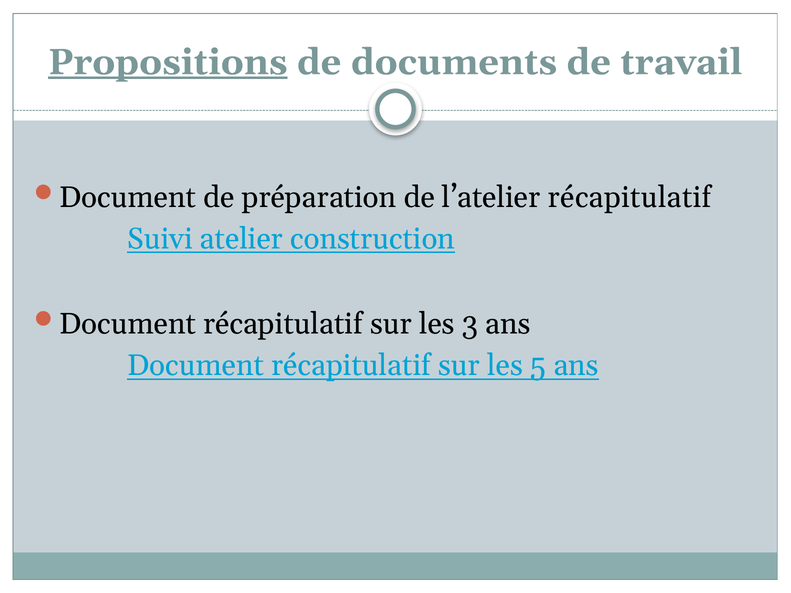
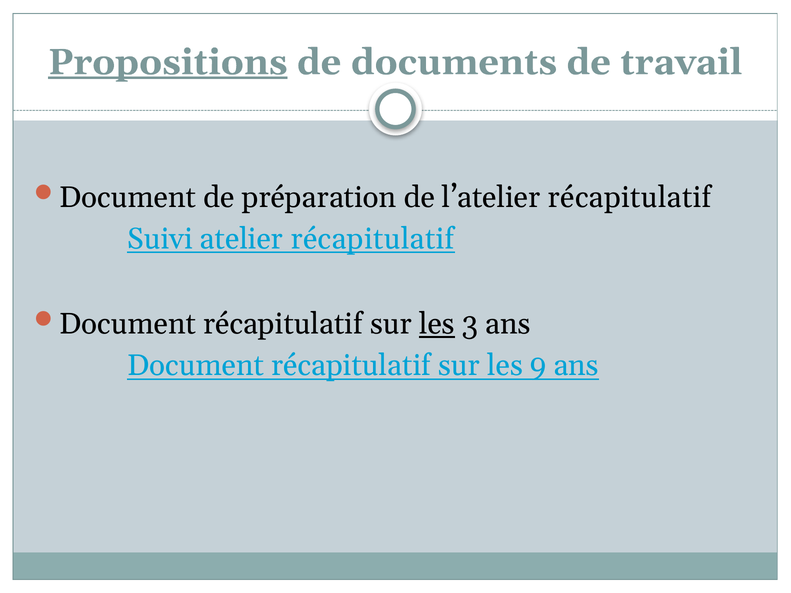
atelier construction: construction -> récapitulatif
les at (437, 324) underline: none -> present
5: 5 -> 9
